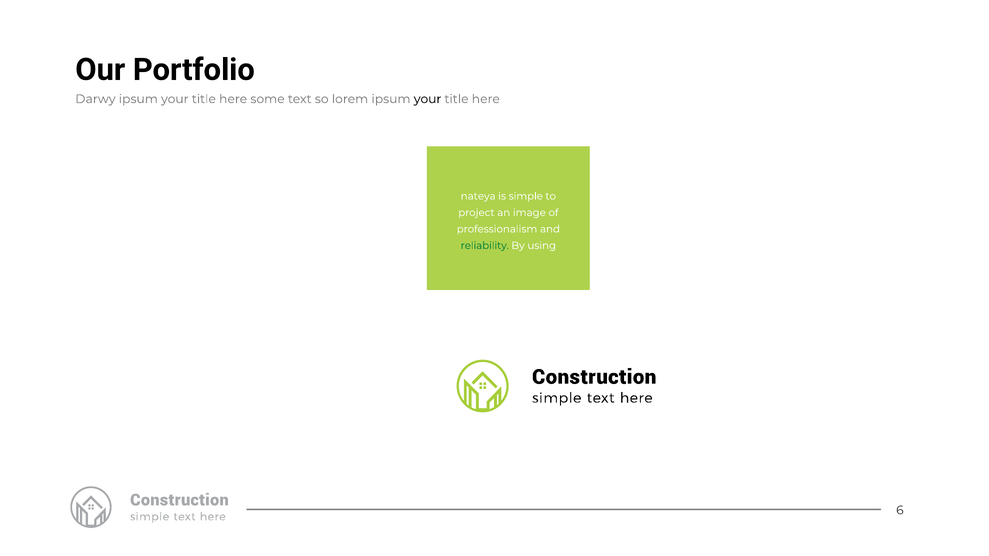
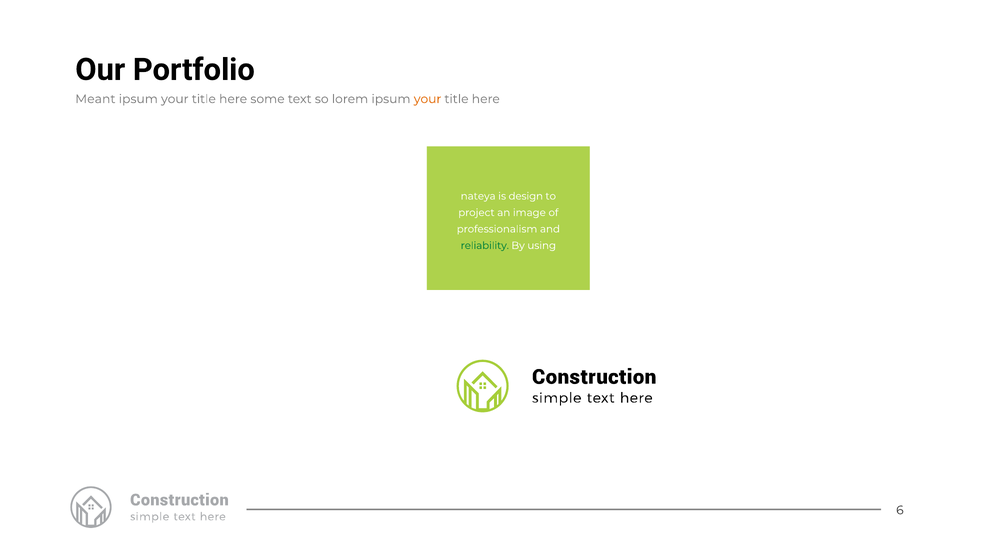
Darwy: Darwy -> Meant
your at (428, 99) colour: black -> orange
simple: simple -> design
